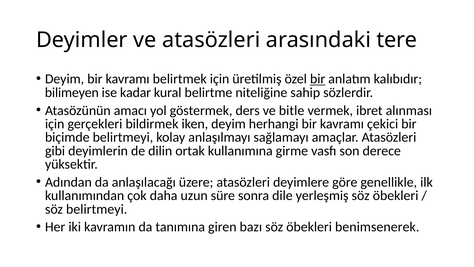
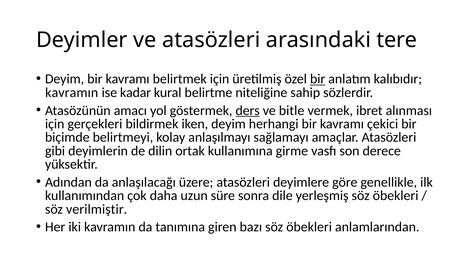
bilimeyen at (72, 92): bilimeyen -> kavramın
ders underline: none -> present
söz belirtmeyi: belirtmeyi -> verilmiştir
benimsenerek: benimsenerek -> anlamlarından
